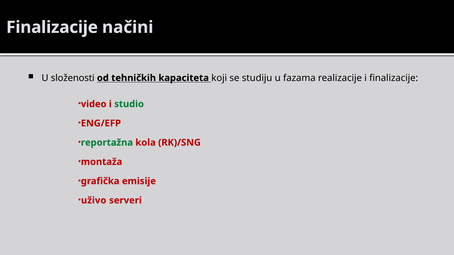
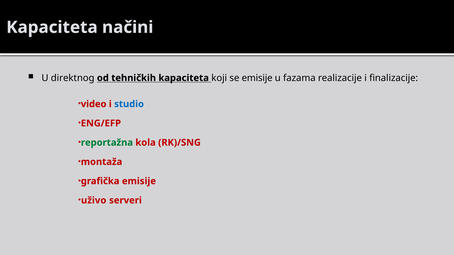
Finalizacije at (52, 27): Finalizacije -> Kapaciteta
složenosti: složenosti -> direktnog
se studiju: studiju -> emisije
studio colour: green -> blue
